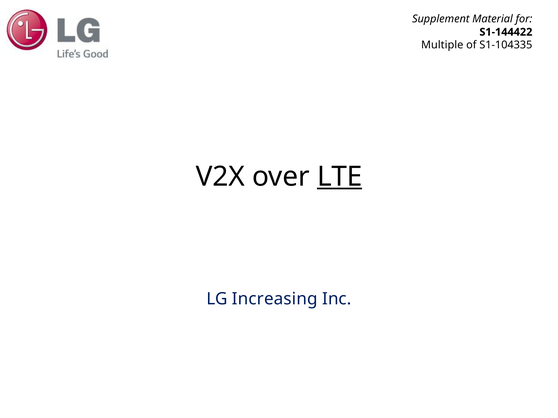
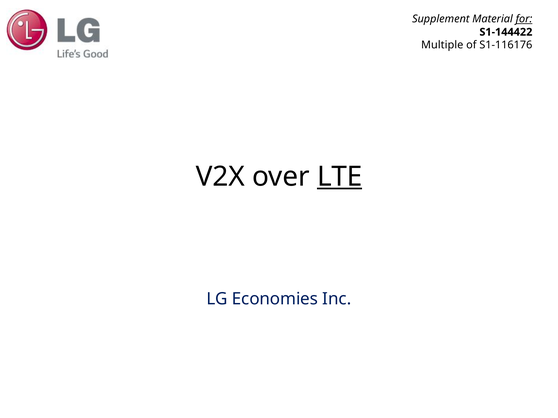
for underline: none -> present
S1-104335: S1-104335 -> S1-116176
Increasing: Increasing -> Economies
